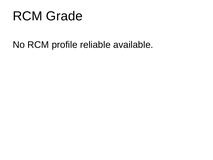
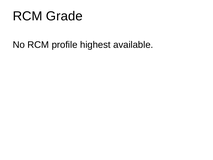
reliable: reliable -> highest
